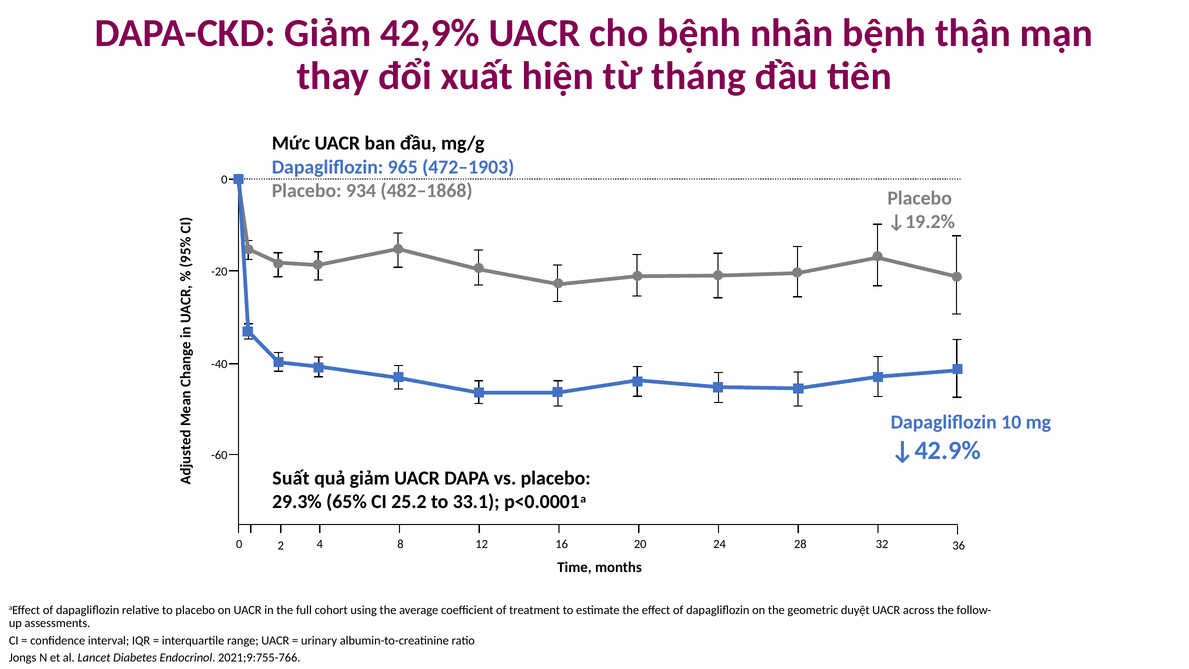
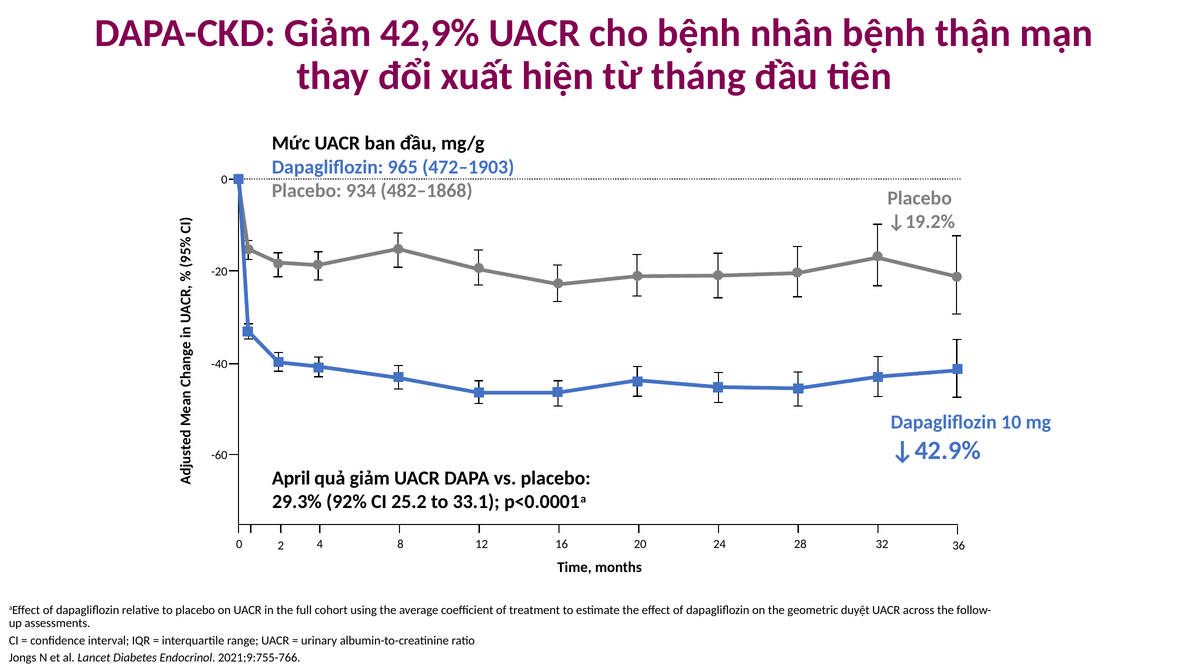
Suất: Suất -> April
65%: 65% -> 92%
